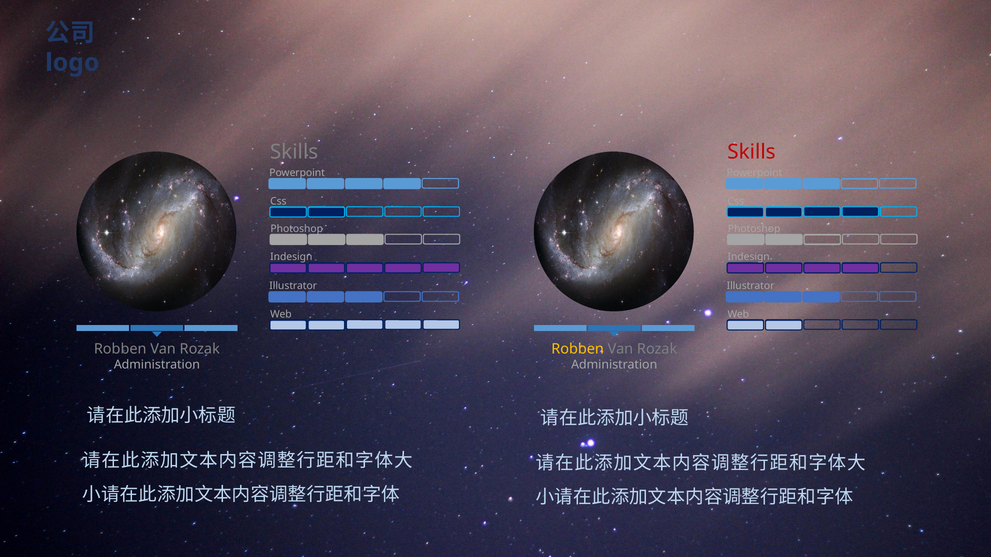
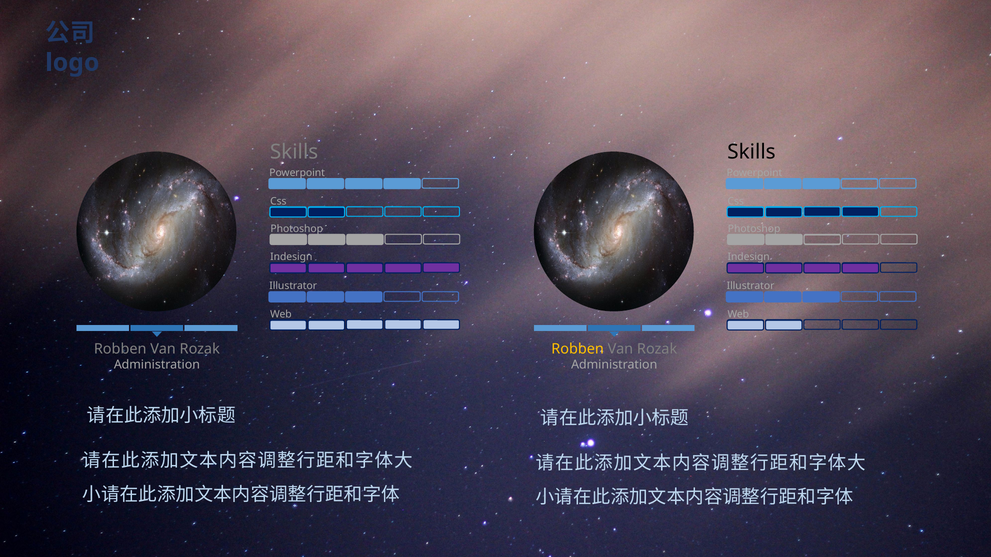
Skills at (751, 152) colour: red -> black
